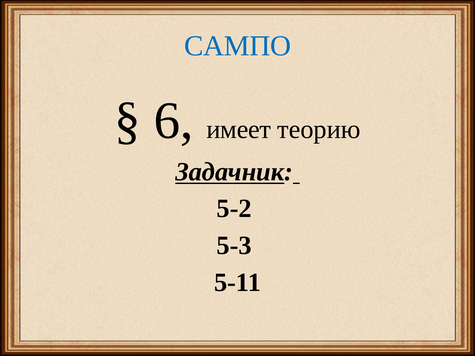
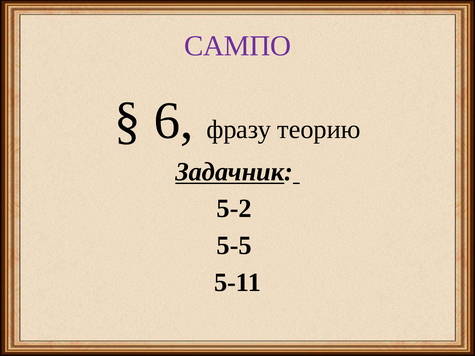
САМПО colour: blue -> purple
имеет: имеет -> фразу
5-3: 5-3 -> 5-5
